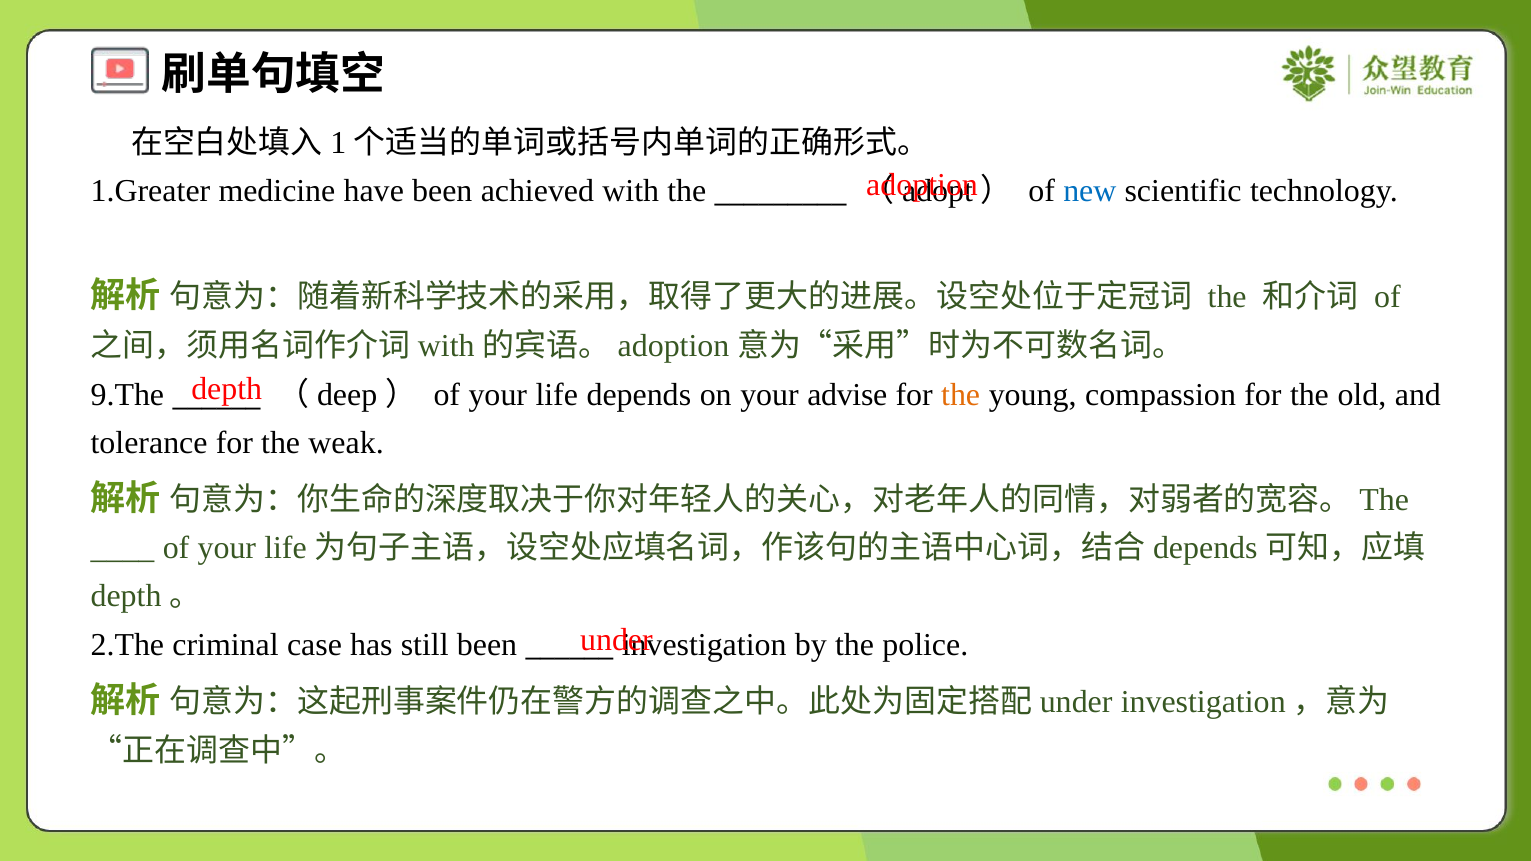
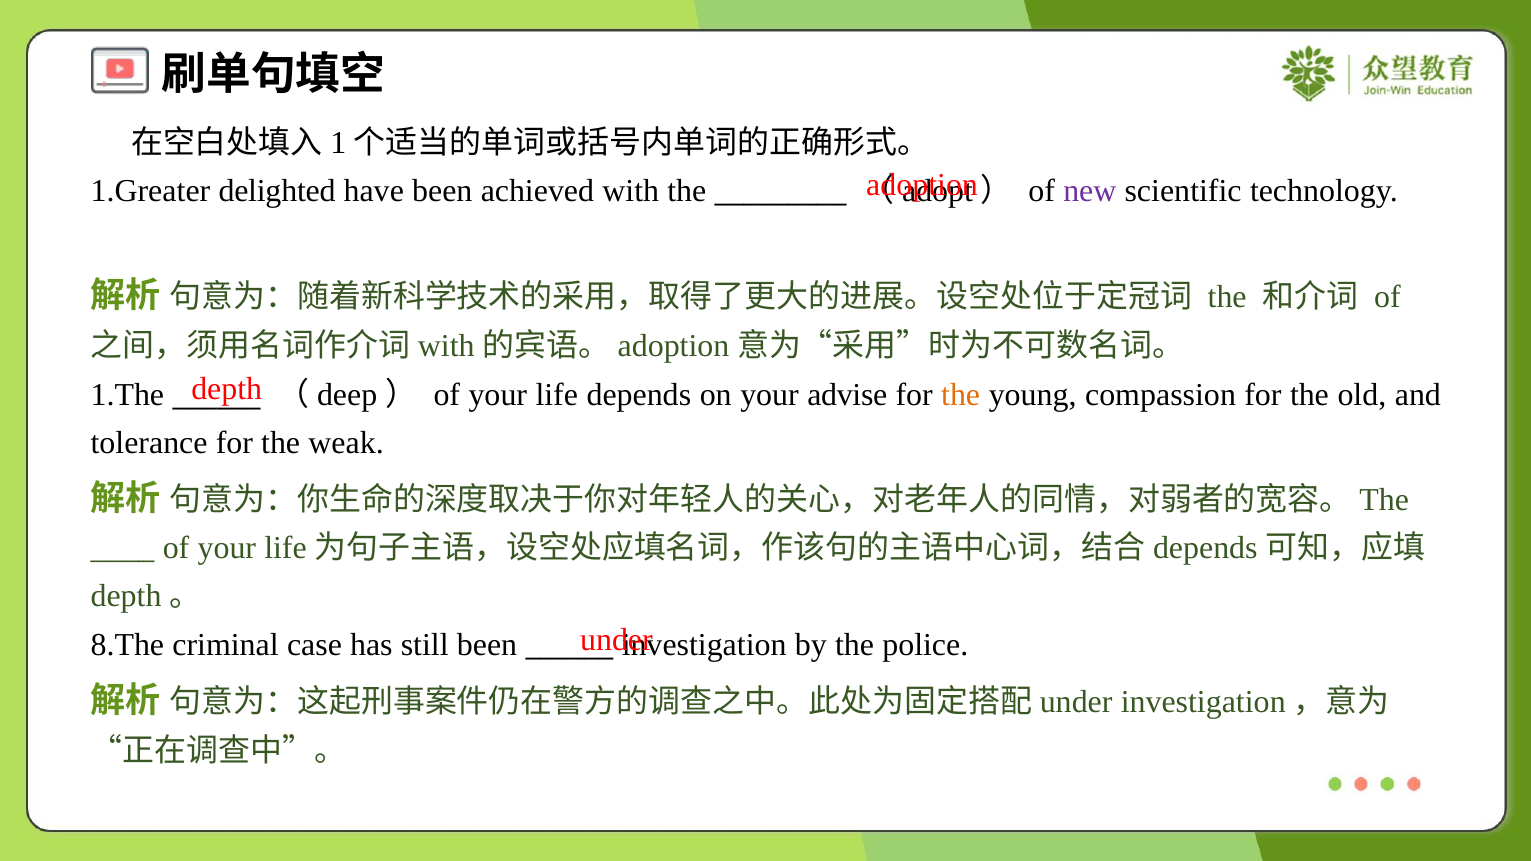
medicine: medicine -> delighted
new colour: blue -> purple
9.The: 9.The -> 1.The
2.The: 2.The -> 8.The
